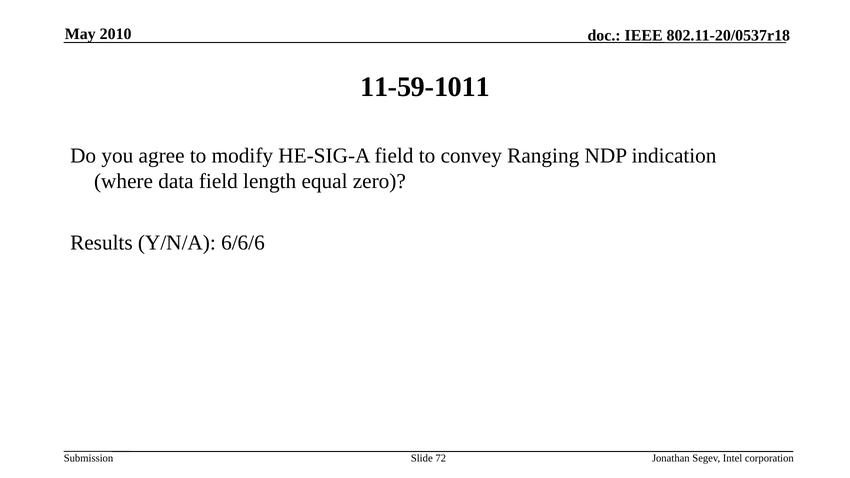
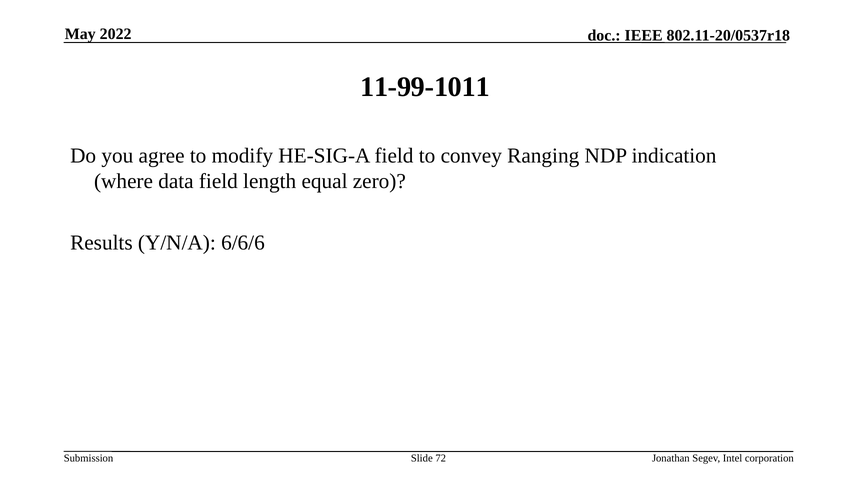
2010: 2010 -> 2022
11-59-1011: 11-59-1011 -> 11-99-1011
